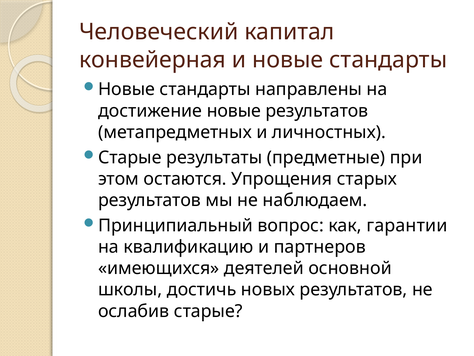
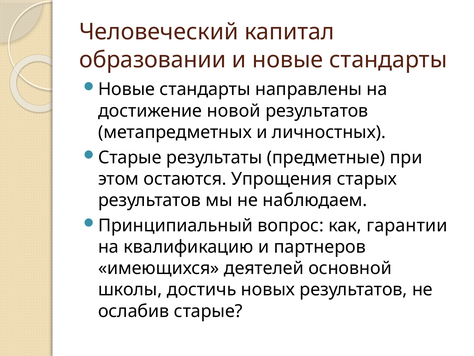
конвейерная: конвейерная -> образовании
достижение новые: новые -> новой
